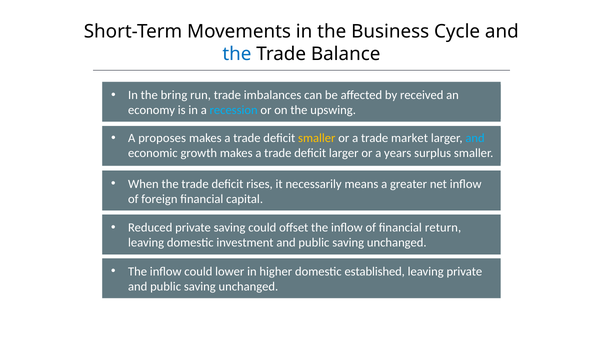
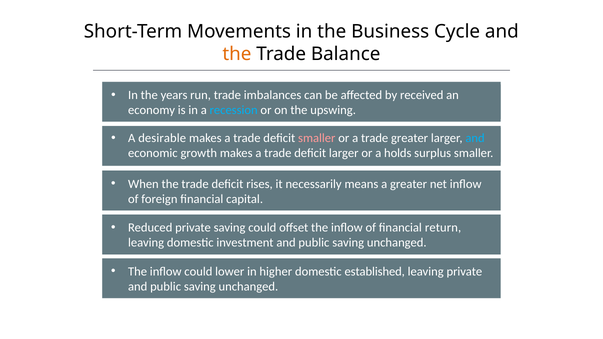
the at (237, 54) colour: blue -> orange
bring: bring -> years
proposes: proposes -> desirable
smaller at (317, 138) colour: yellow -> pink
trade market: market -> greater
years: years -> holds
